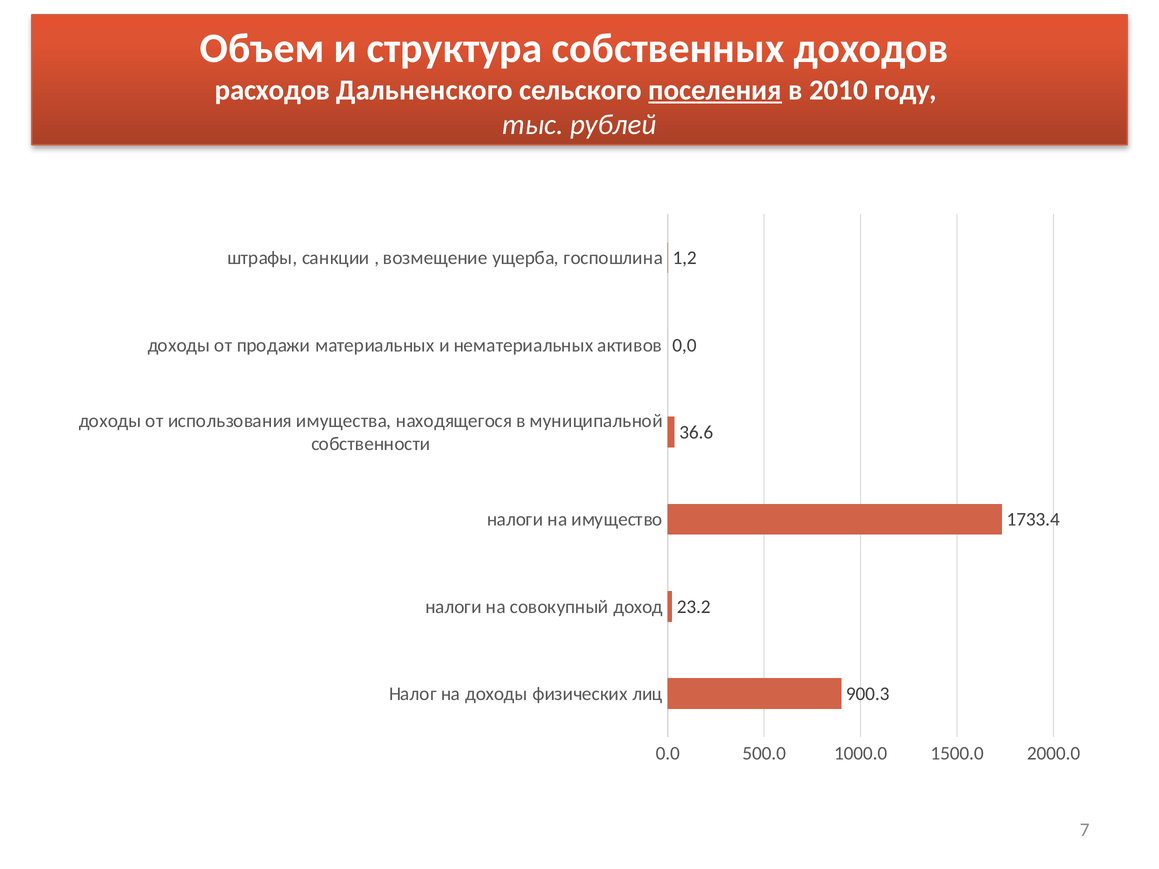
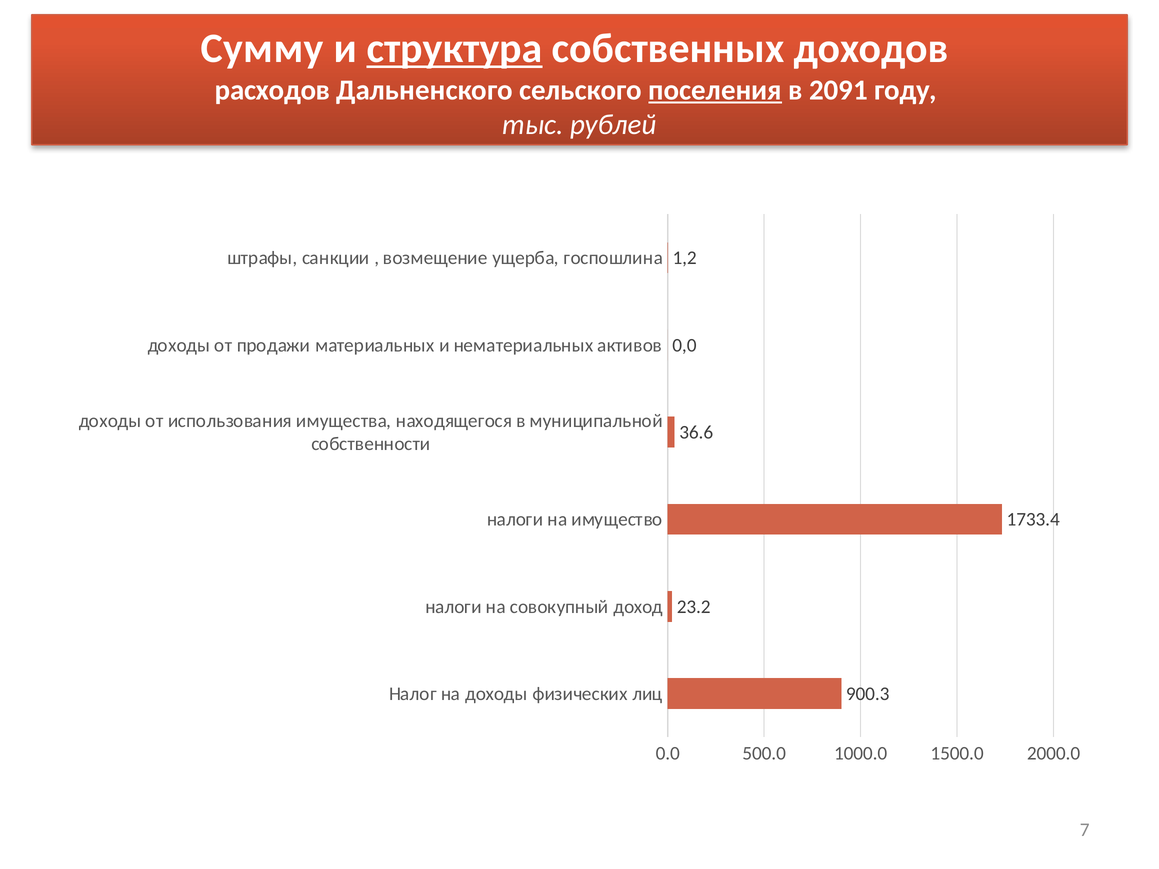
Объем: Объем -> Сумму
структура underline: none -> present
2010: 2010 -> 2091
